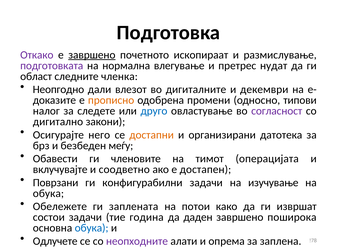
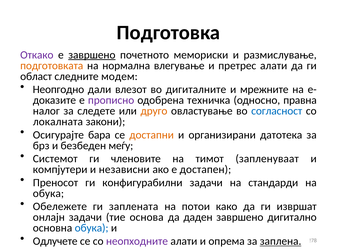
ископираат: ископираат -> мемориски
подготовката colour: purple -> orange
претрес нудат: нудат -> алати
членка: членка -> модем
декември: декември -> мрежните
прописно colour: orange -> purple
промени: промени -> техничка
типови: типови -> правна
друго colour: blue -> orange
согласност colour: purple -> blue
дигитално: дигитално -> локалната
него: него -> бара
Обавести: Обавести -> Системот
операцијата: операцијата -> запленуваат
вклучувајте: вклучувајте -> компјутери
соодветно: соодветно -> независни
Поврзани: Поврзани -> Преносот
изучување: изучување -> стандарди
состои: состои -> онлајн
година: година -> основа
поширока: поширока -> дигитално
заплена underline: none -> present
